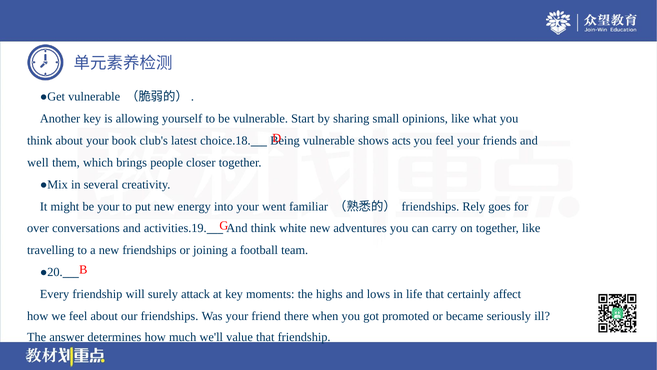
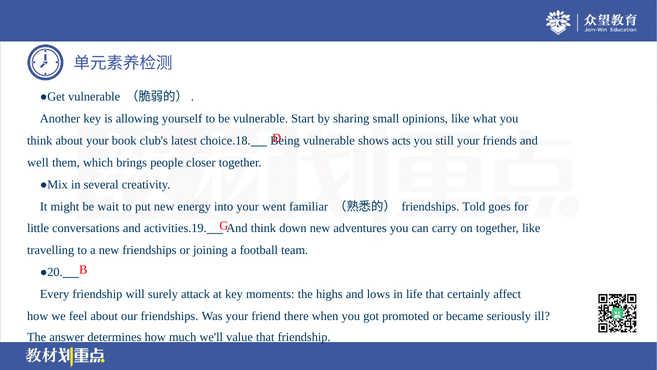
you feel: feel -> still
be your: your -> wait
Rely: Rely -> Told
over: over -> little
white: white -> down
